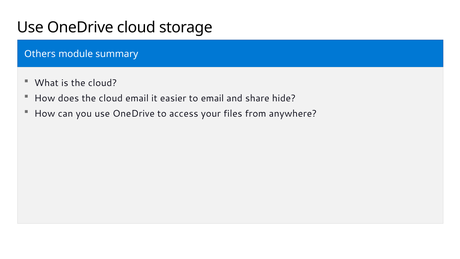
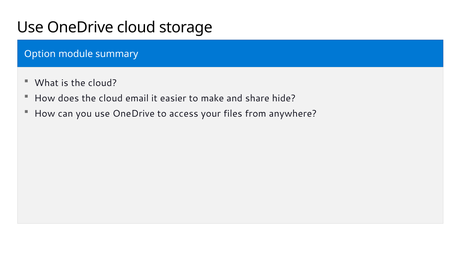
Others: Others -> Option
to email: email -> make
